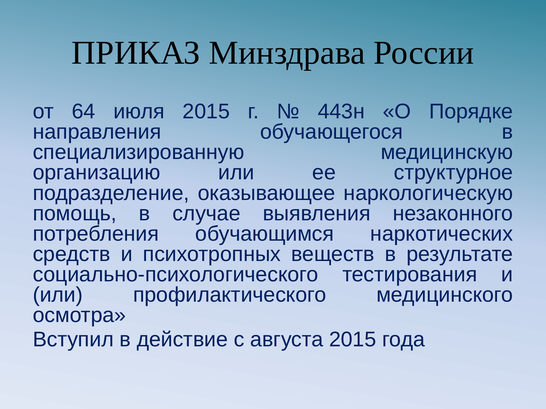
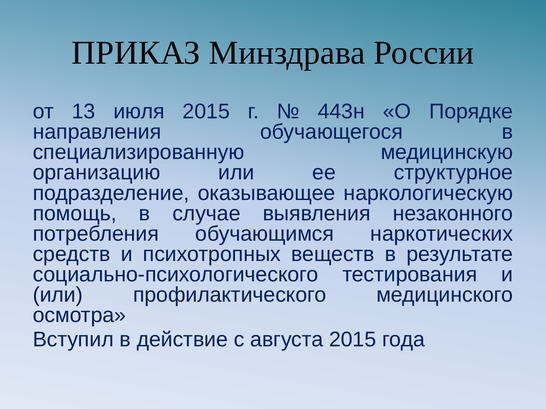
64: 64 -> 13
